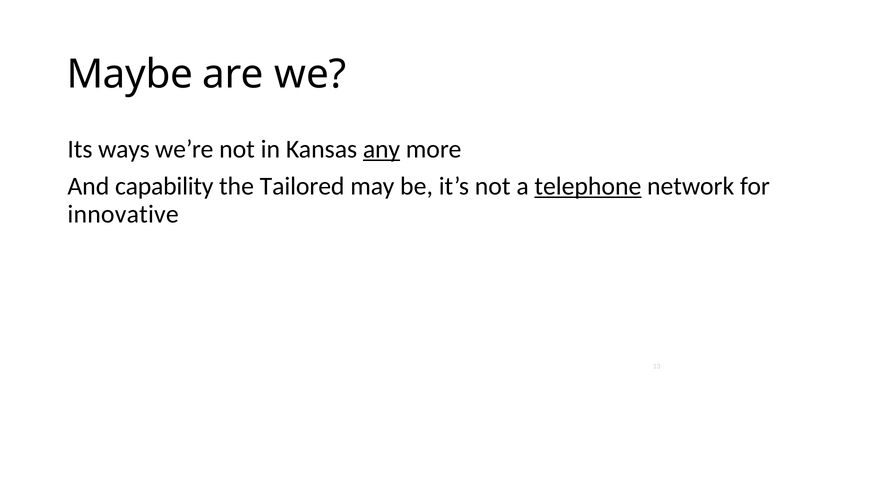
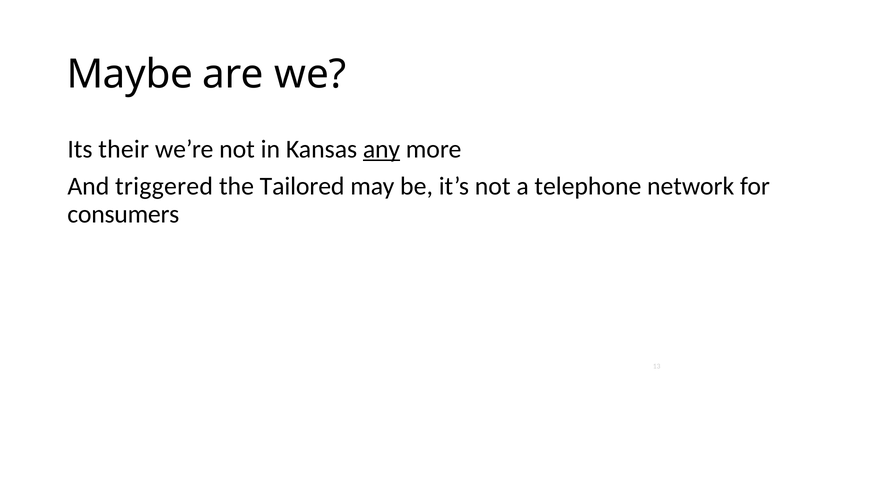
ways: ways -> their
capability: capability -> triggered
telephone underline: present -> none
innovative: innovative -> consumers
